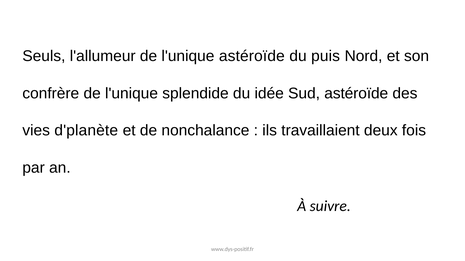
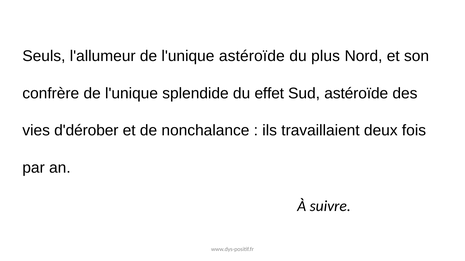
puis: puis -> plus
idée: idée -> effet
d'planète: d'planète -> d'dérober
